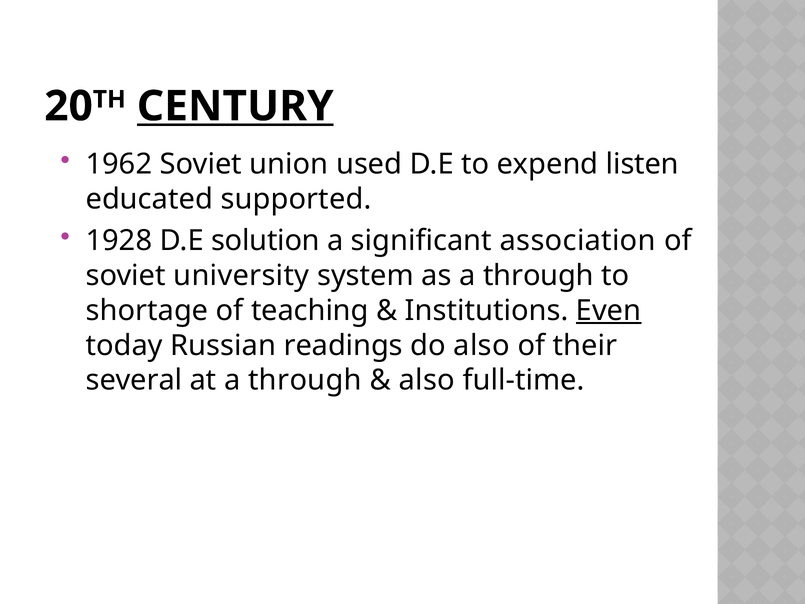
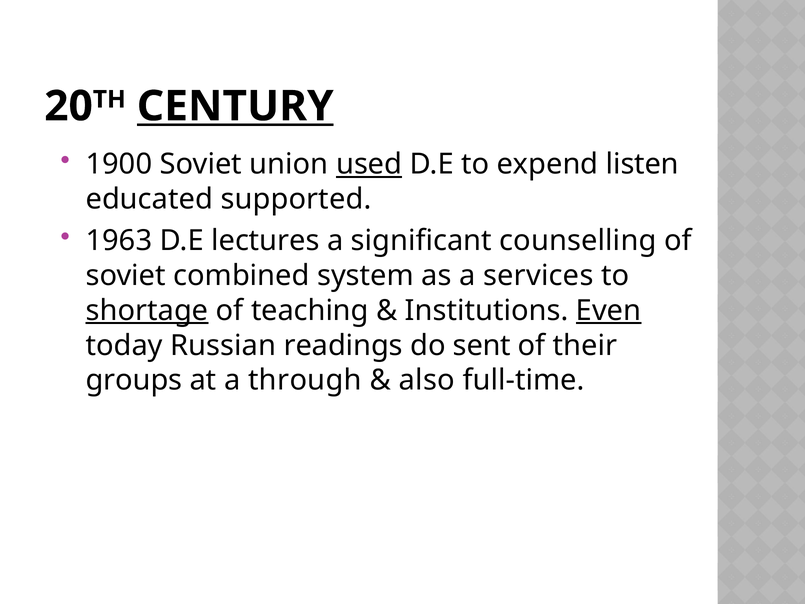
1962: 1962 -> 1900
used underline: none -> present
1928: 1928 -> 1963
solution: solution -> lectures
association: association -> counselling
university: university -> combined
as a through: through -> services
shortage underline: none -> present
do also: also -> sent
several: several -> groups
